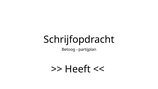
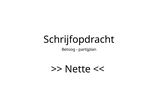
Heeft: Heeft -> Nette
